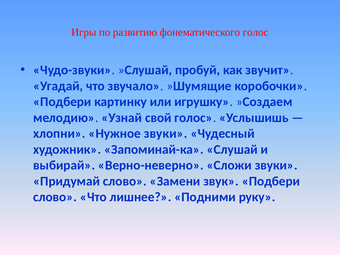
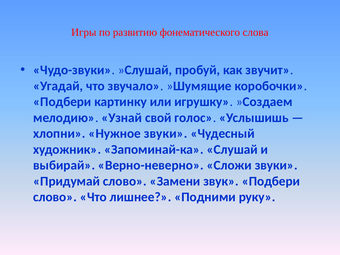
фонематического голос: голос -> слова
